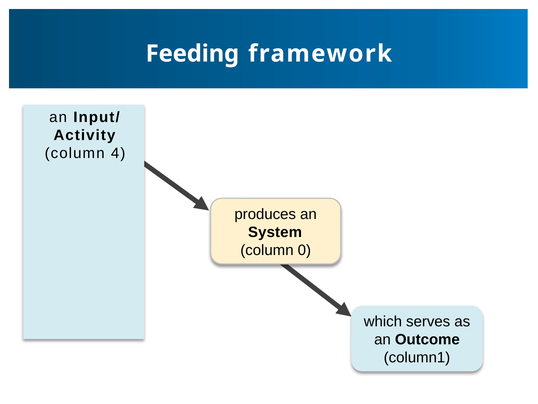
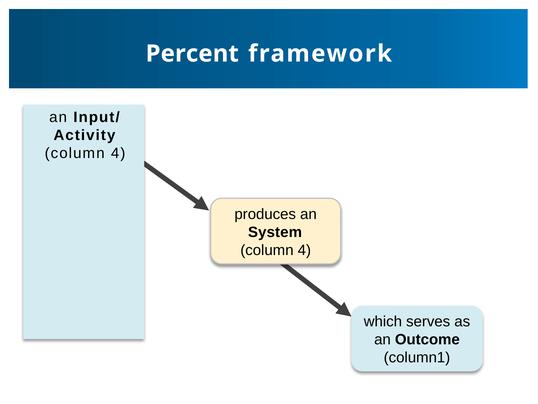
Feeding: Feeding -> Percent
0 at (304, 250): 0 -> 4
